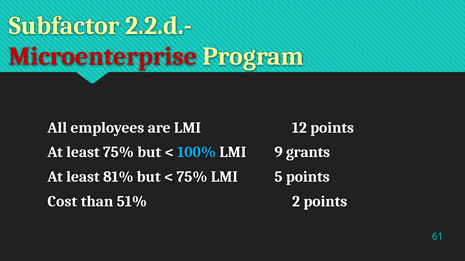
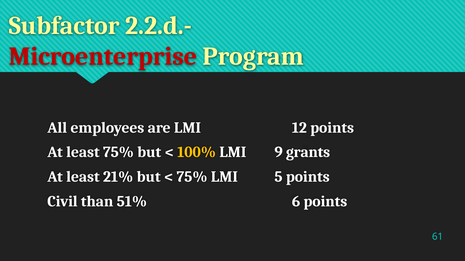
100% colour: light blue -> yellow
81%: 81% -> 21%
Cost: Cost -> Civil
2: 2 -> 6
